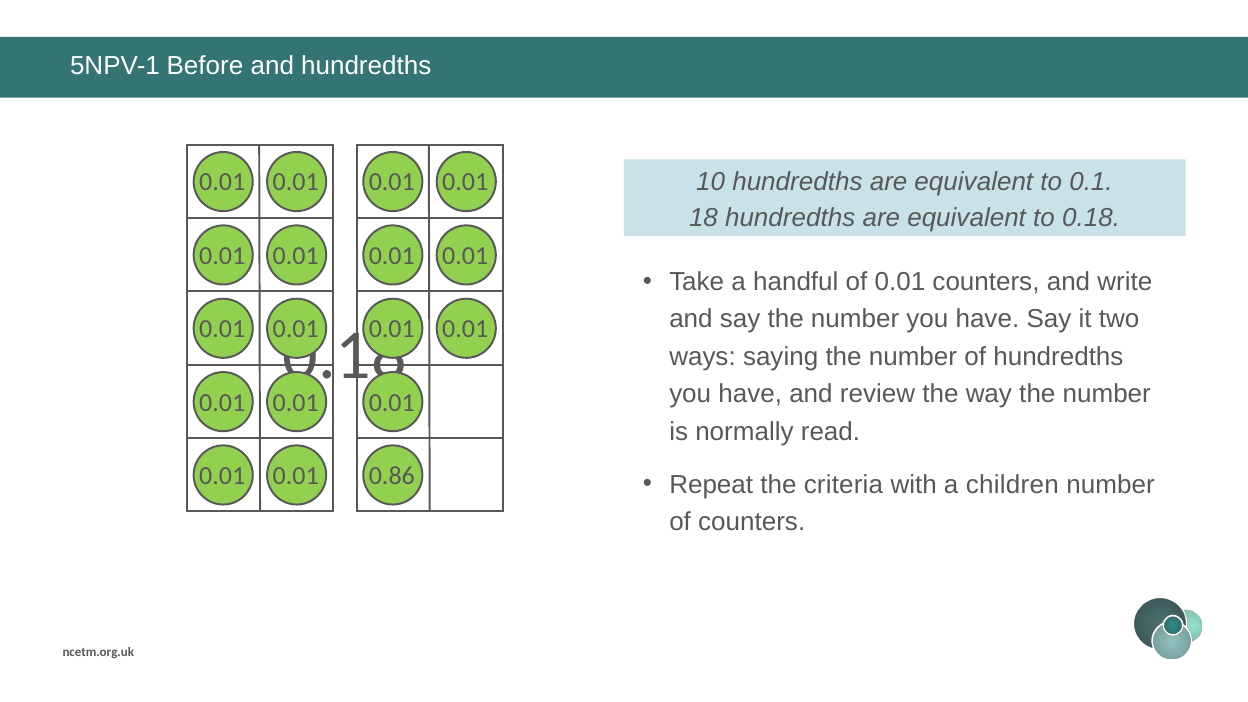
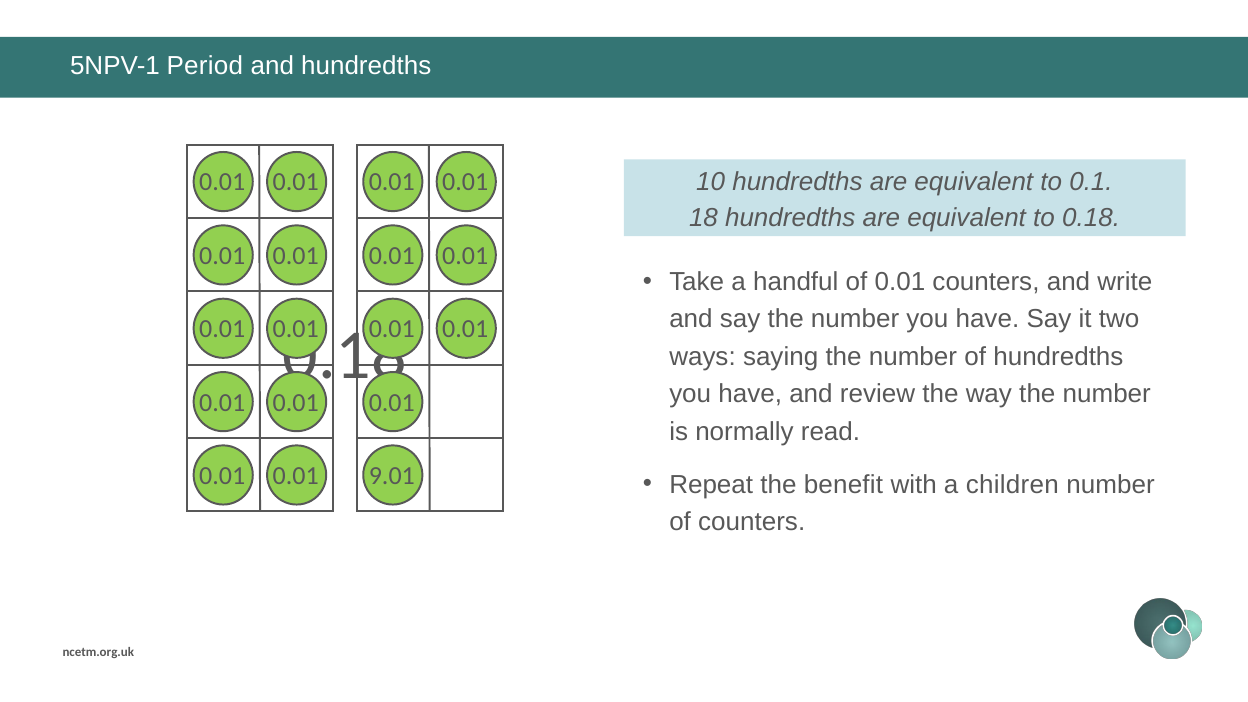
Before: Before -> Period
0.86: 0.86 -> 9.01
criteria: criteria -> benefit
